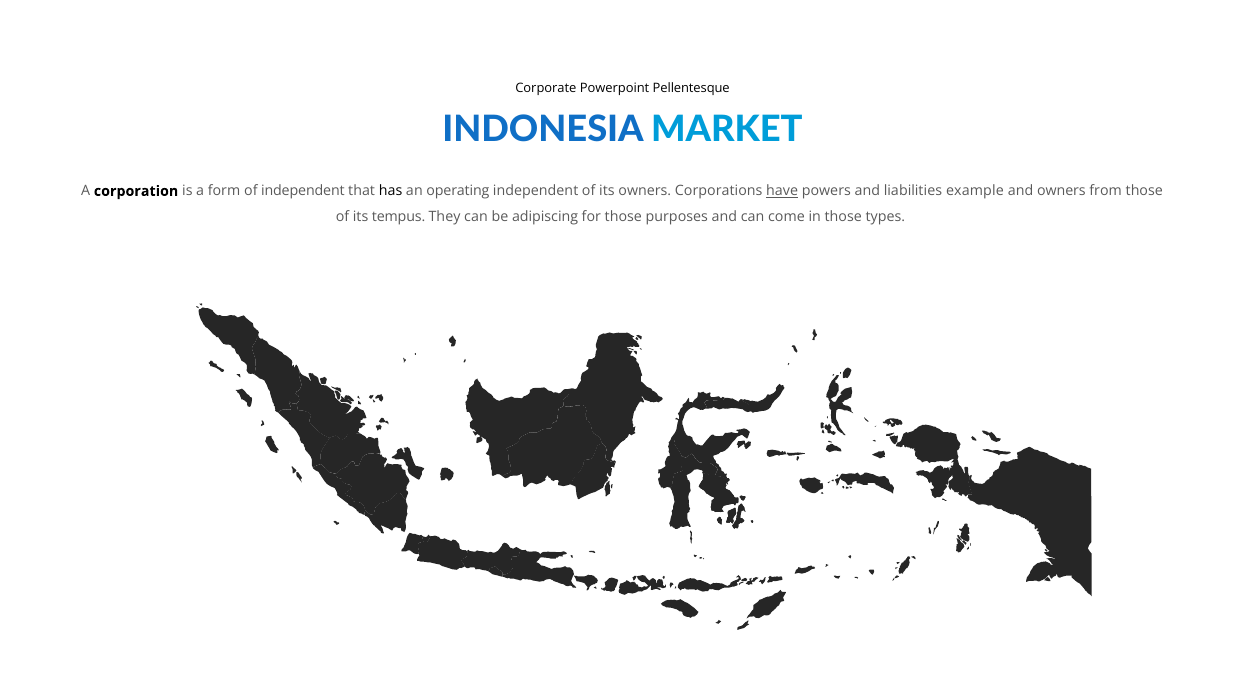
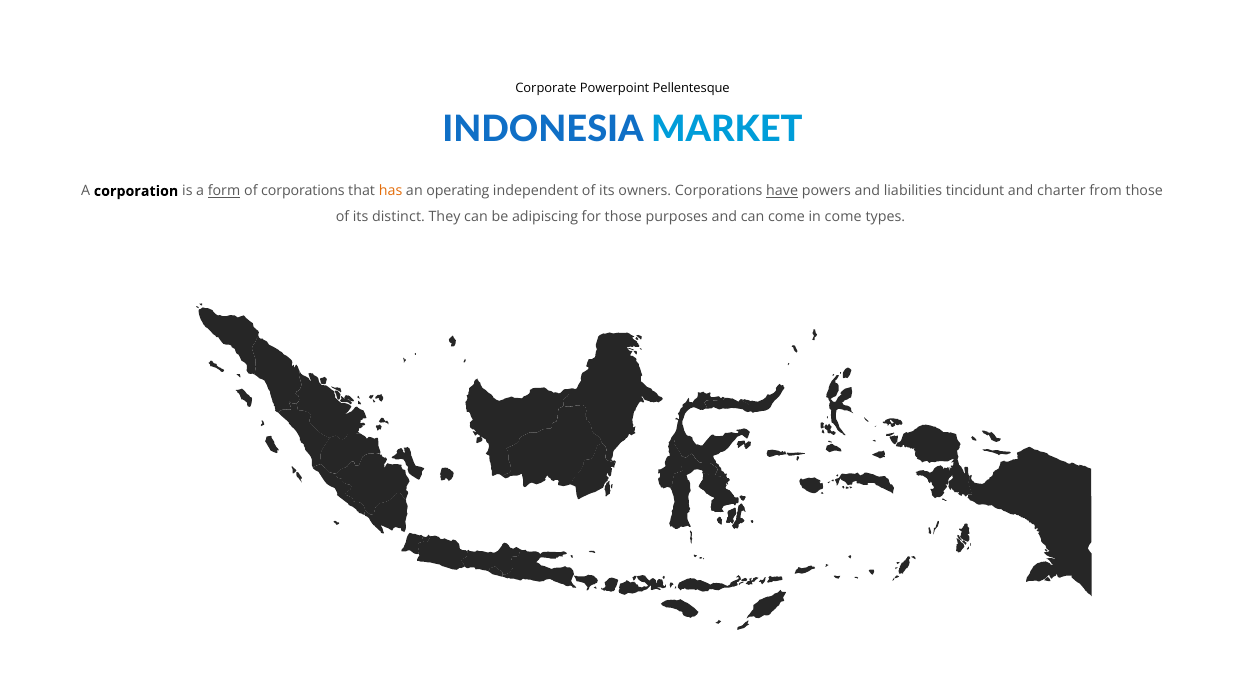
form underline: none -> present
of independent: independent -> corporations
has colour: black -> orange
example: example -> tincidunt
and owners: owners -> charter
tempus: tempus -> distinct
in those: those -> come
